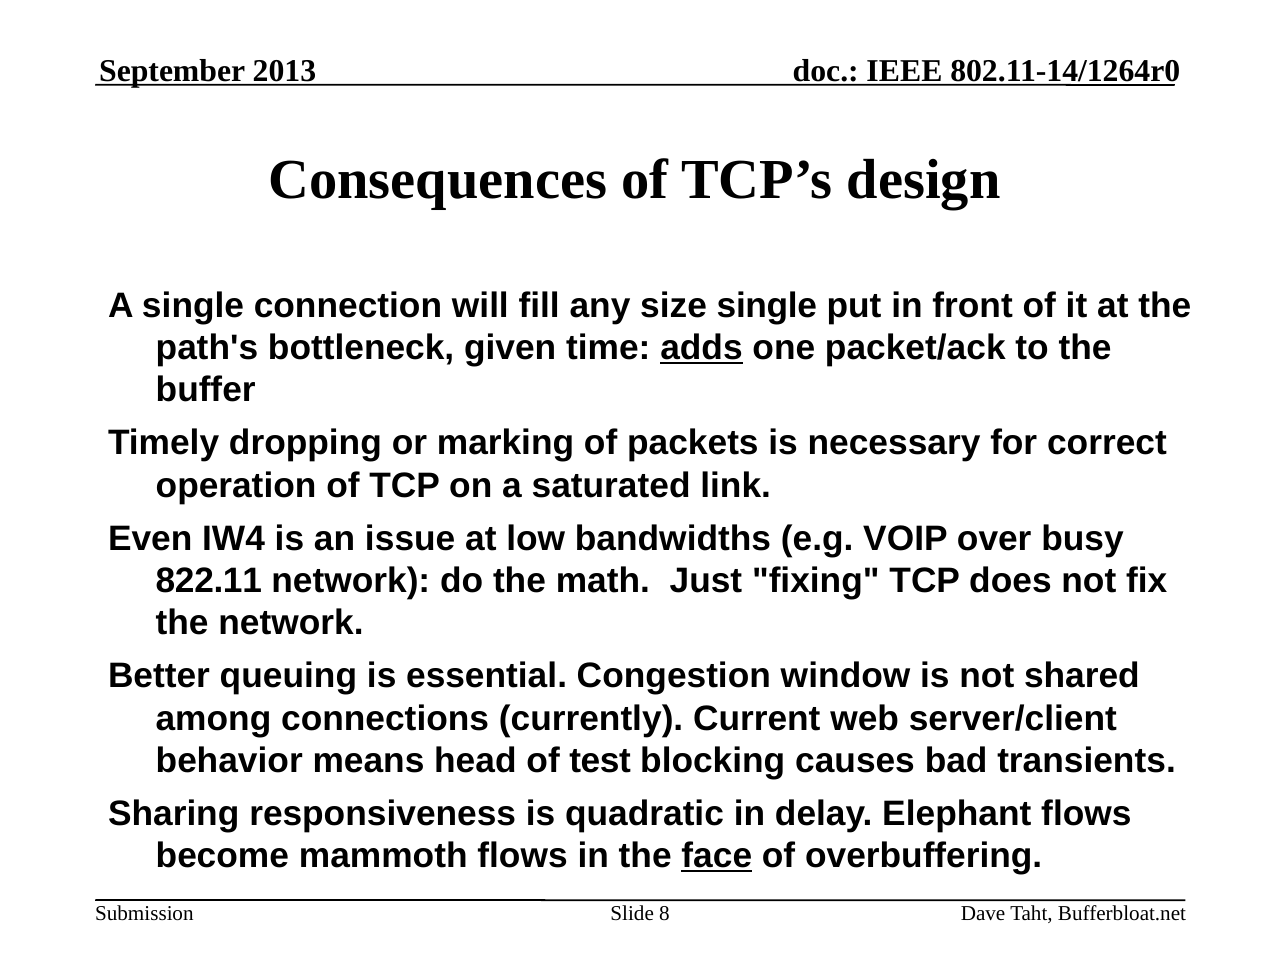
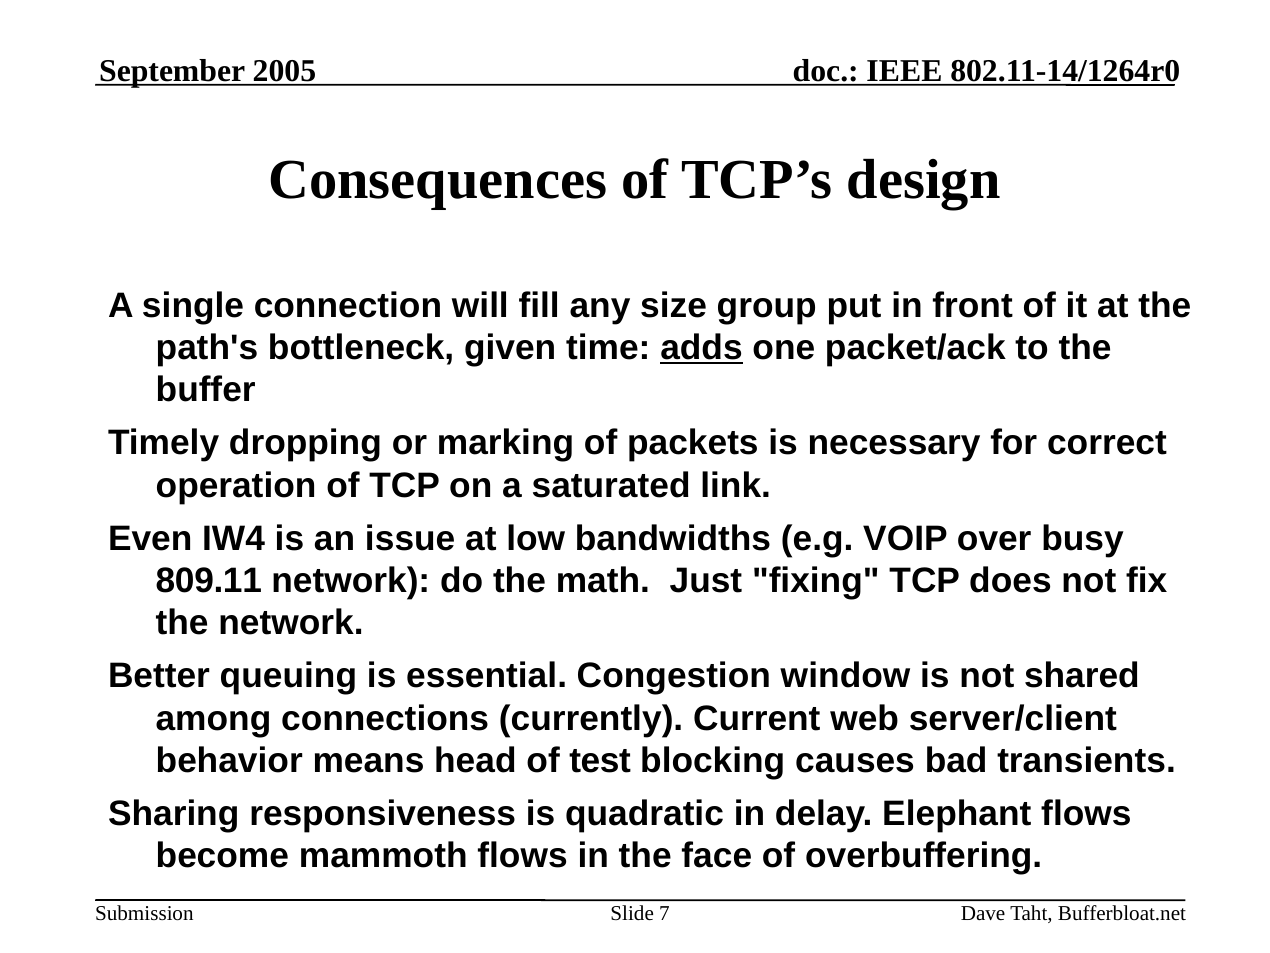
2013: 2013 -> 2005
size single: single -> group
822.11: 822.11 -> 809.11
face underline: present -> none
8: 8 -> 7
